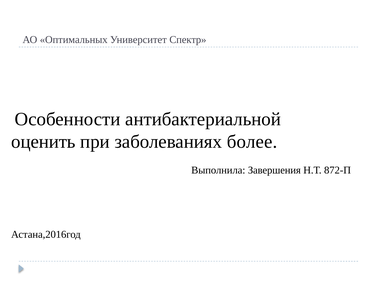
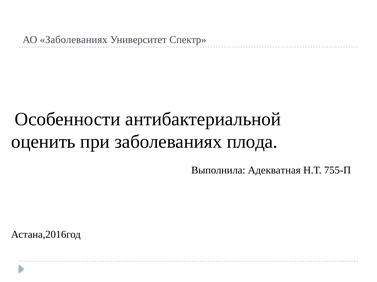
АО Оптимальных: Оптимальных -> Заболеваниях
более: более -> плода
Завершения: Завершения -> Адекватная
872-П: 872-П -> 755-П
